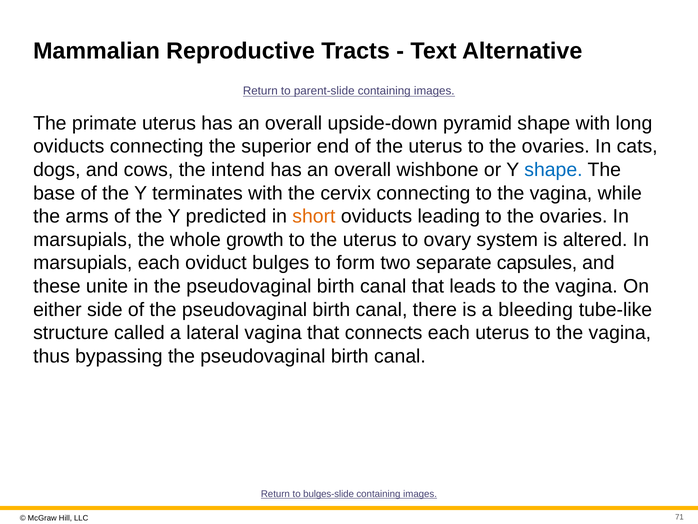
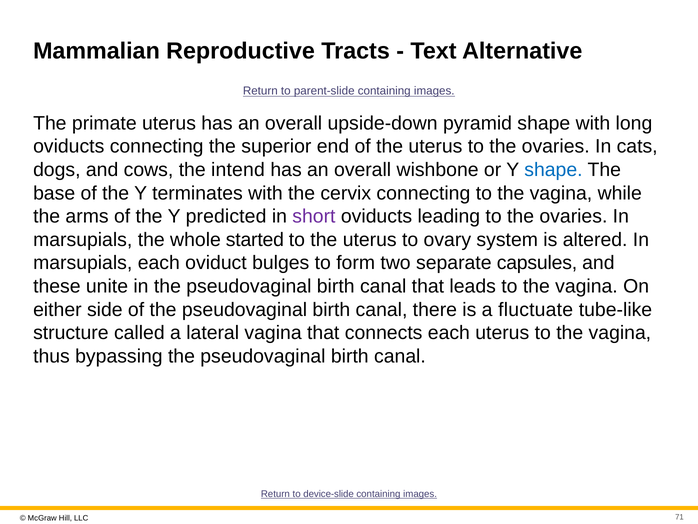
short colour: orange -> purple
growth: growth -> started
bleeding: bleeding -> fluctuate
bulges-slide: bulges-slide -> device-slide
